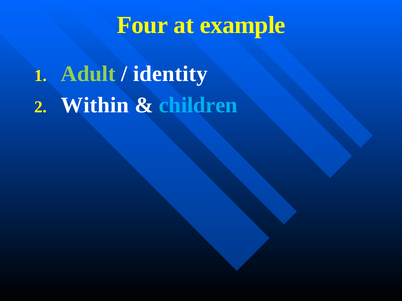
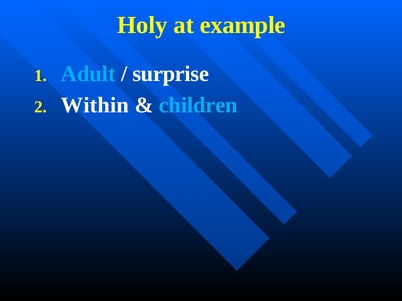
Four: Four -> Holy
Adult colour: light green -> light blue
identity: identity -> surprise
